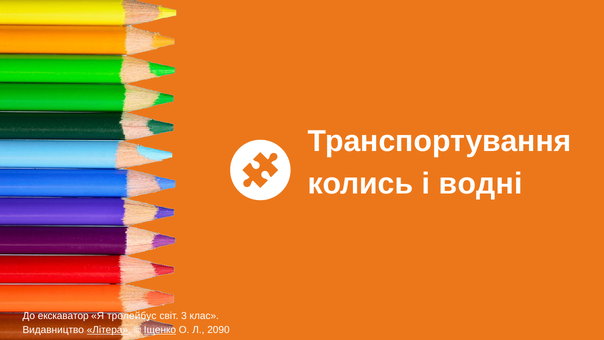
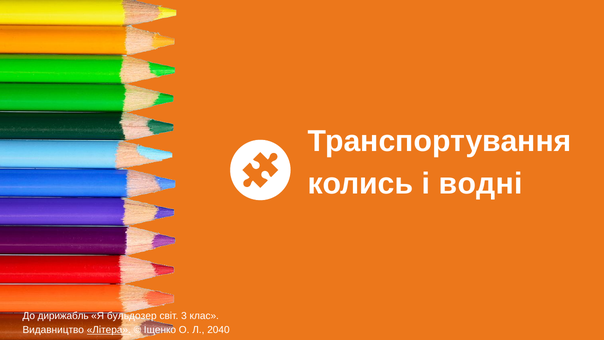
екскаватор: екскаватор -> дирижабль
тролейбус: тролейбус -> бульдозер
Іщенко underline: present -> none
2090: 2090 -> 2040
